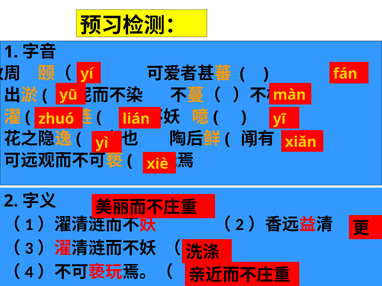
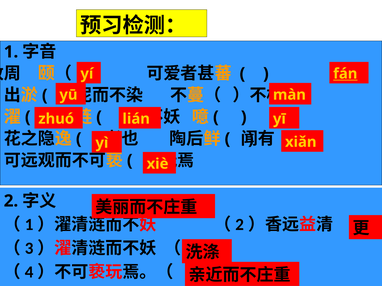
fán underline: none -> present
